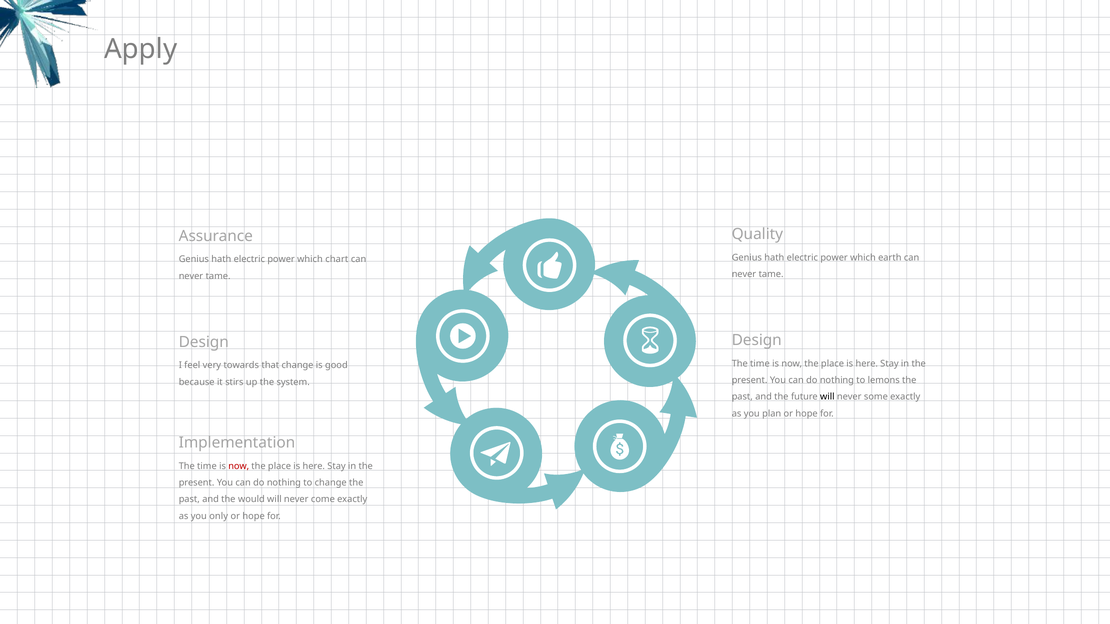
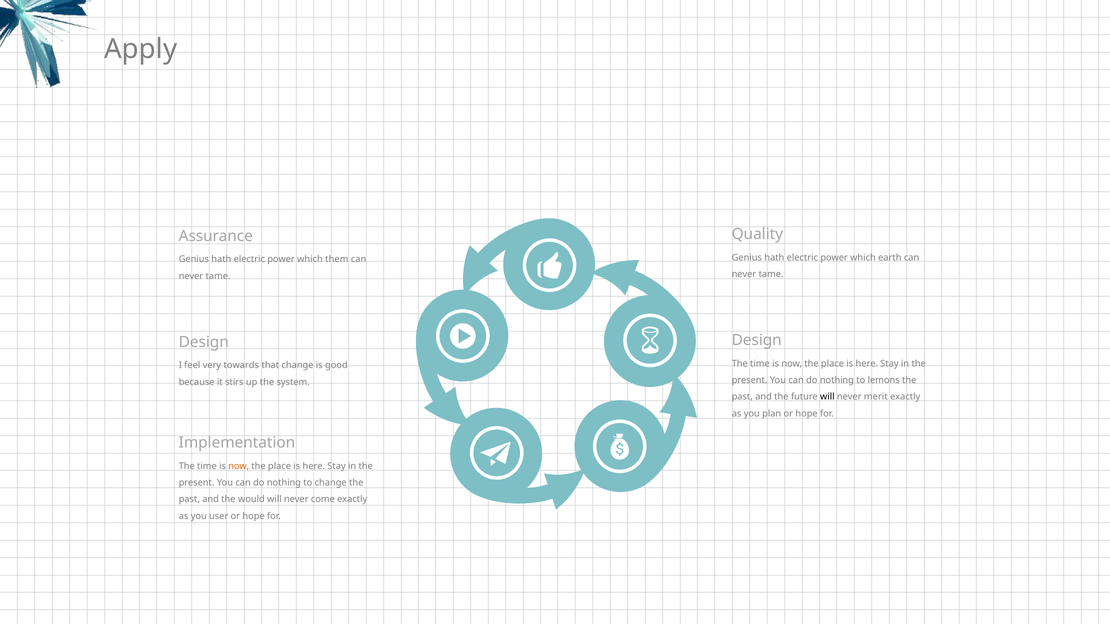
chart: chart -> them
some: some -> merit
now at (239, 466) colour: red -> orange
only: only -> user
